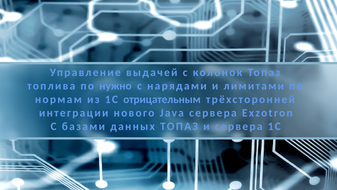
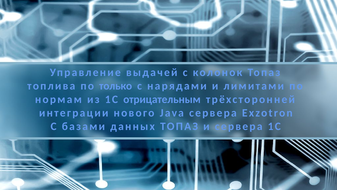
нужно: нужно -> только
